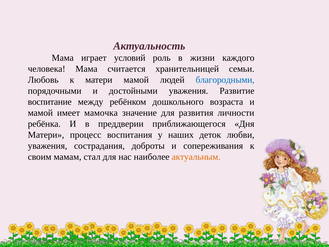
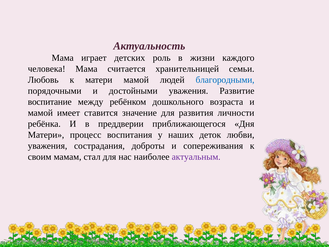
условий: условий -> детских
мамочка: мамочка -> ставится
актуальным colour: orange -> purple
